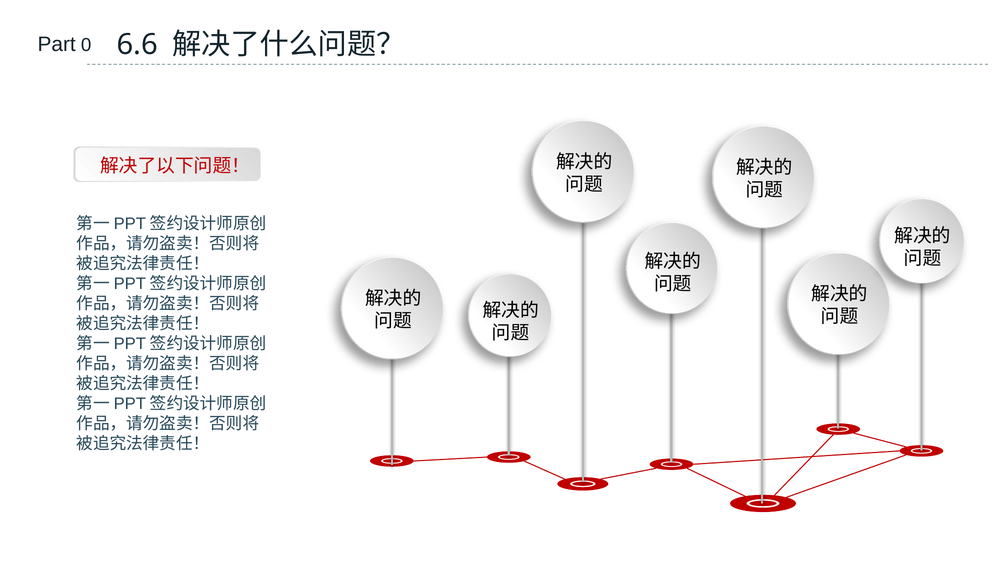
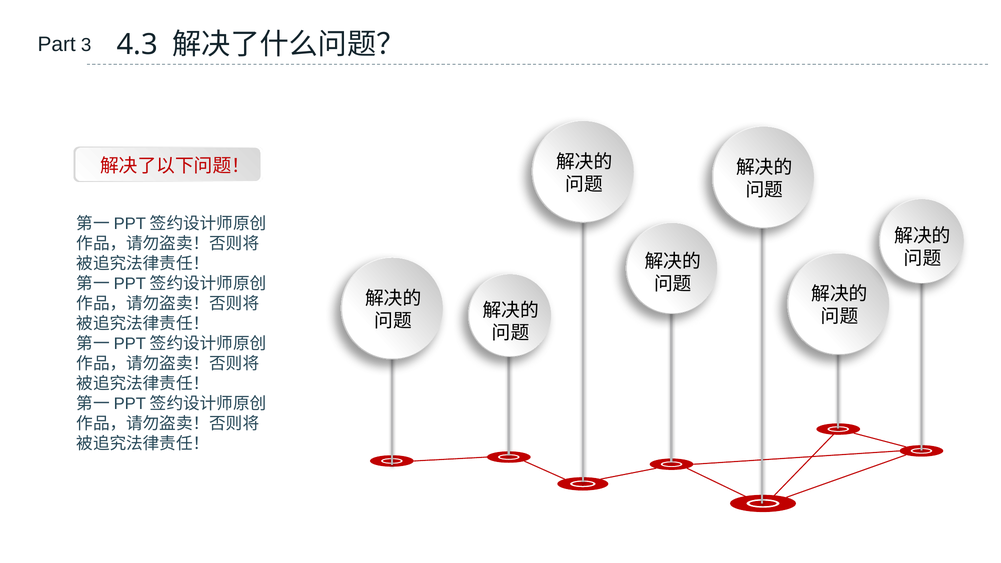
0: 0 -> 3
6.6: 6.6 -> 4.3
